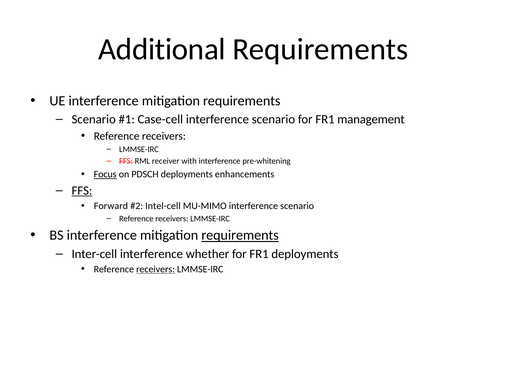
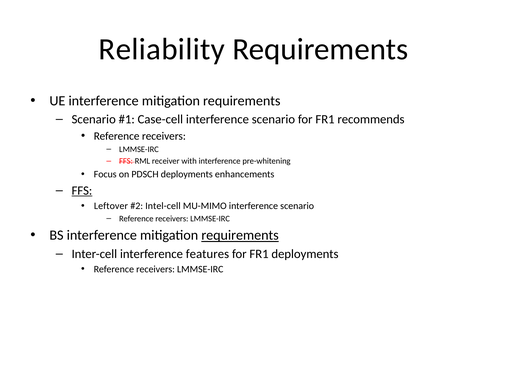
Additional: Additional -> Reliability
management: management -> recommends
Focus underline: present -> none
Forward: Forward -> Leftover
whether: whether -> features
receivers at (156, 269) underline: present -> none
